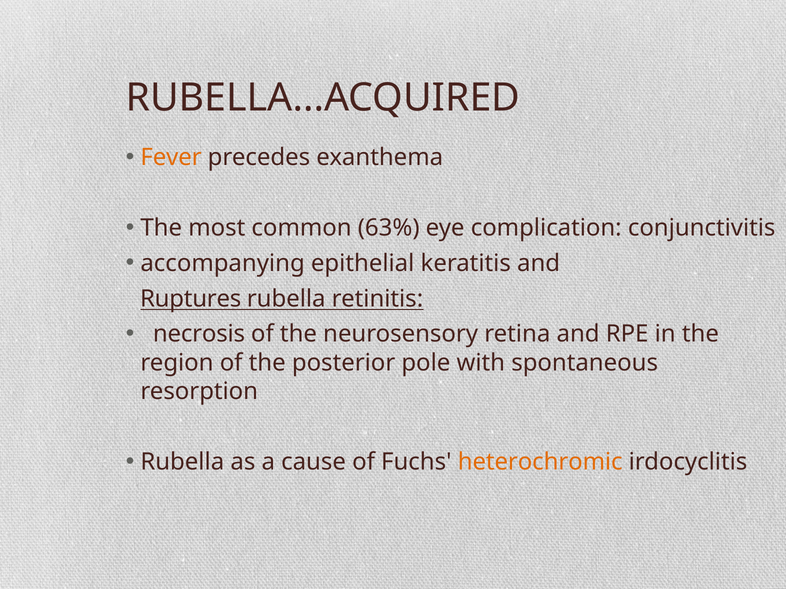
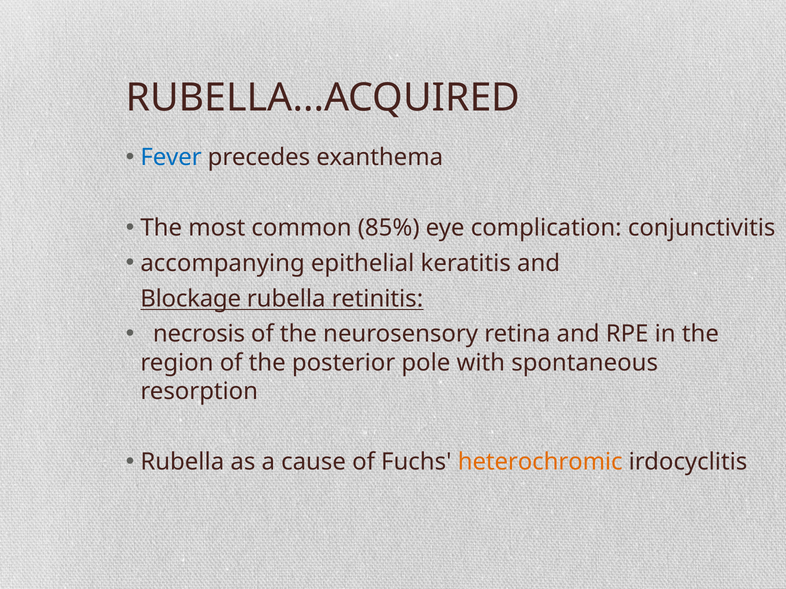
Fever colour: orange -> blue
63%: 63% -> 85%
Ruptures: Ruptures -> Blockage
